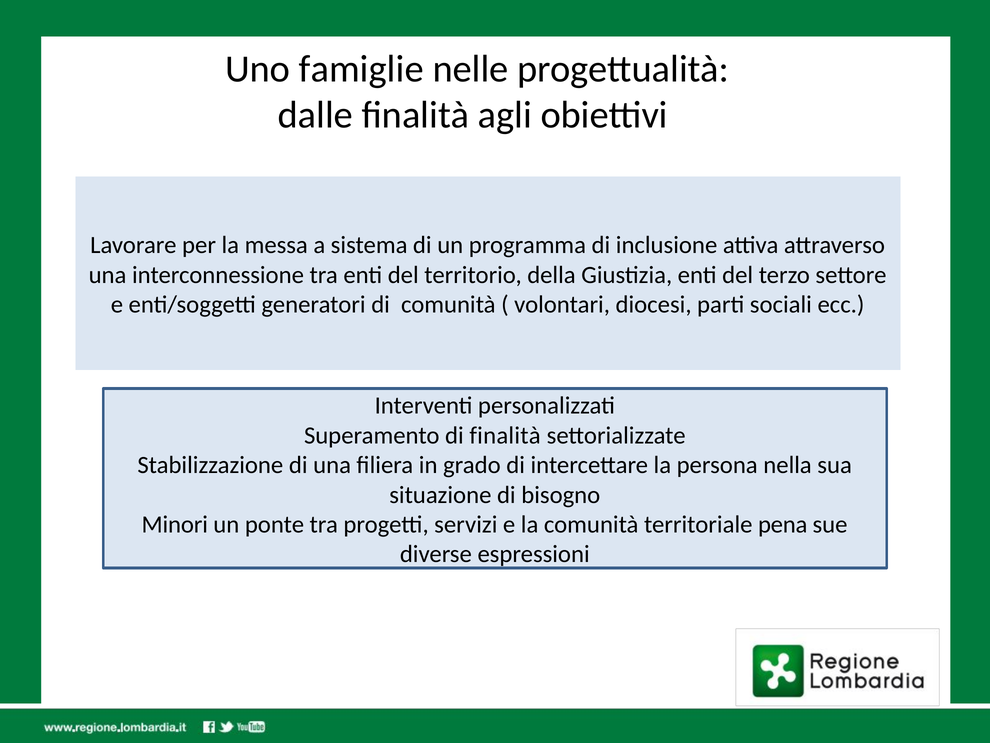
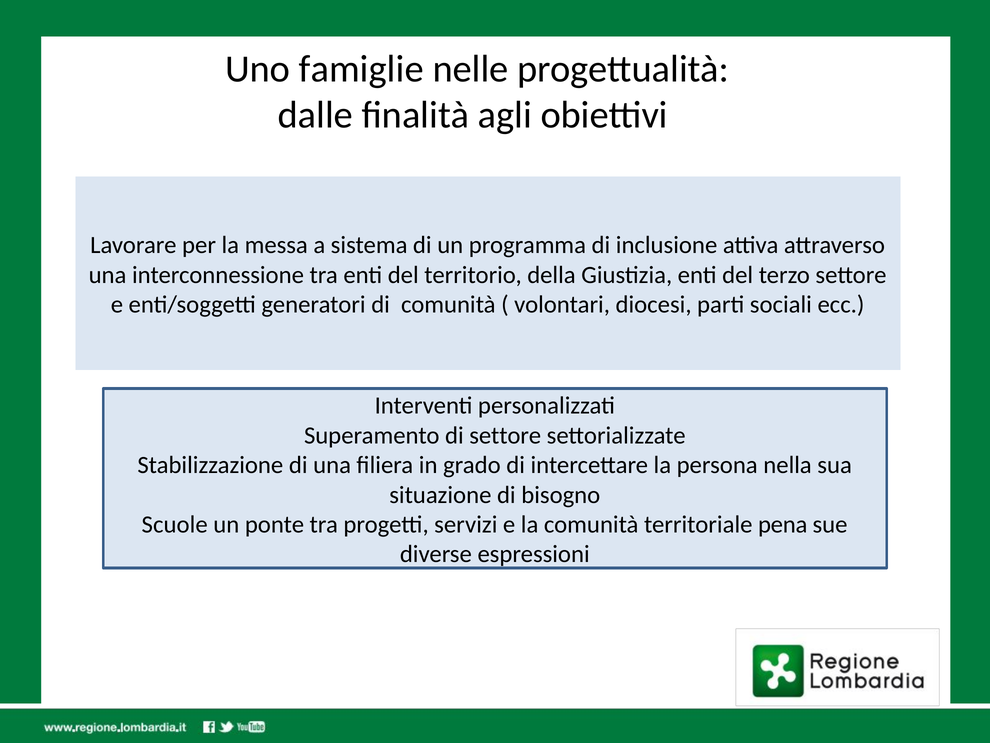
di finalità: finalità -> settore
Minori: Minori -> Scuole
